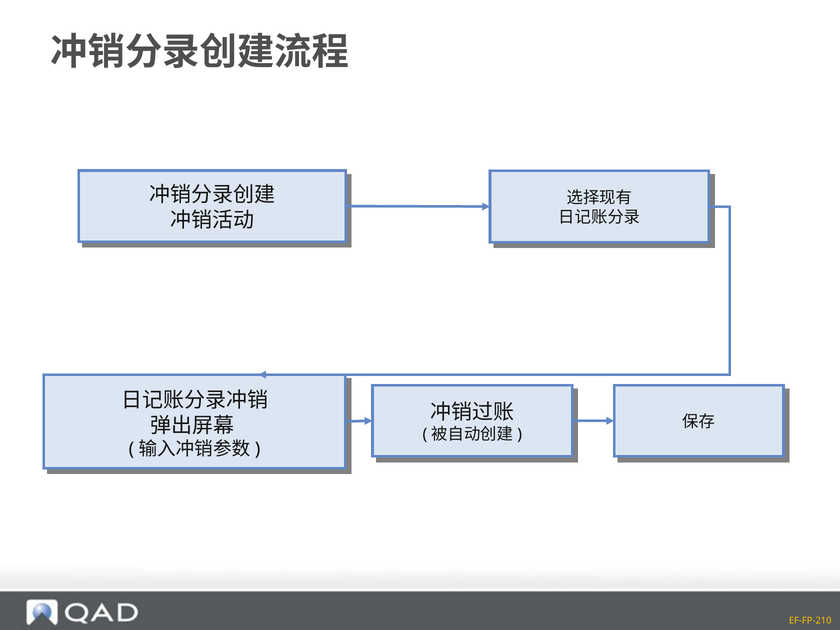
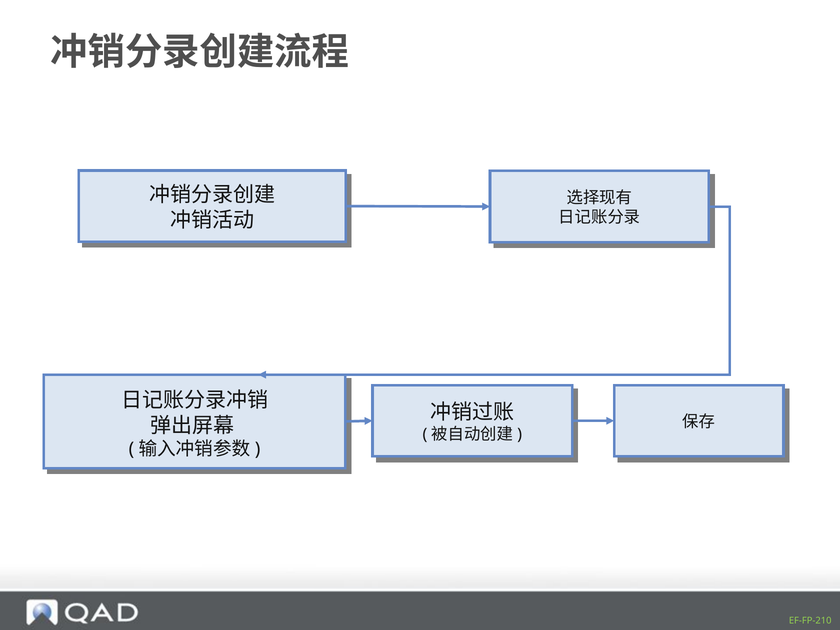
EF-FP-210 colour: yellow -> light green
